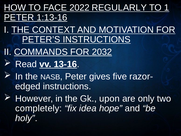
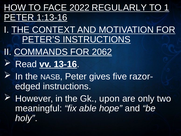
2032: 2032 -> 2062
completely: completely -> meaningful
idea: idea -> able
